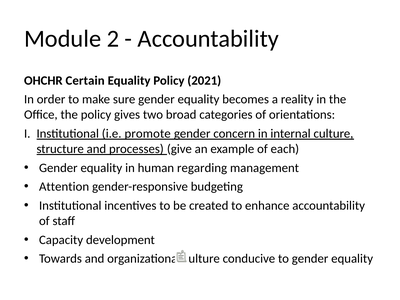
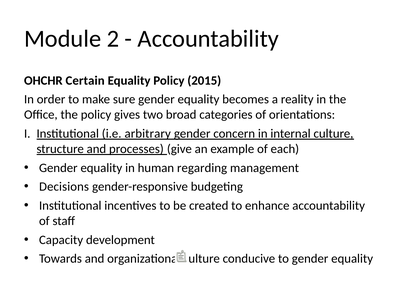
2021: 2021 -> 2015
promote: promote -> arbitrary
Attention: Attention -> Decisions
